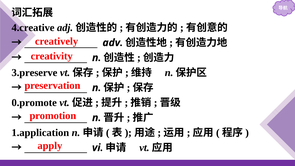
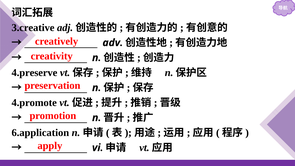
4.creative: 4.creative -> 3.creative
3.preserve: 3.preserve -> 4.preserve
0.promote: 0.promote -> 4.promote
1.application: 1.application -> 6.application
